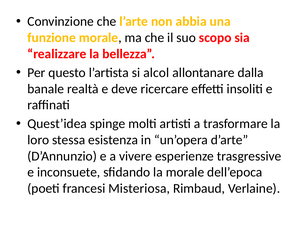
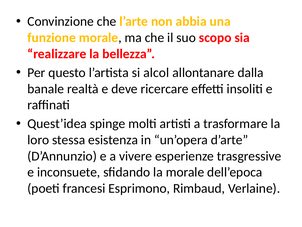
Misteriosa: Misteriosa -> Esprimono
